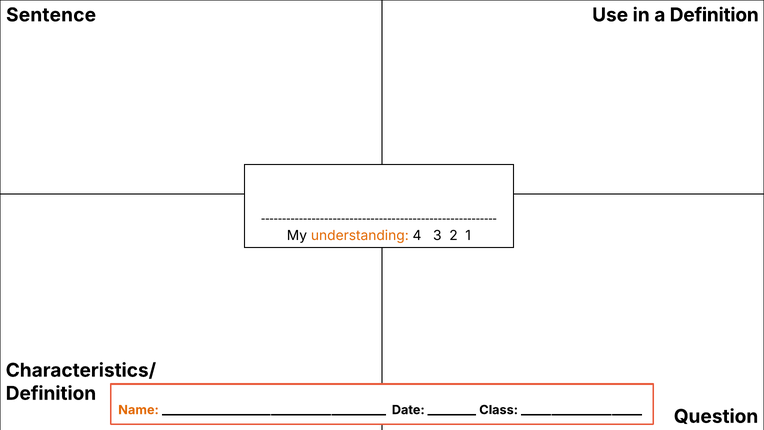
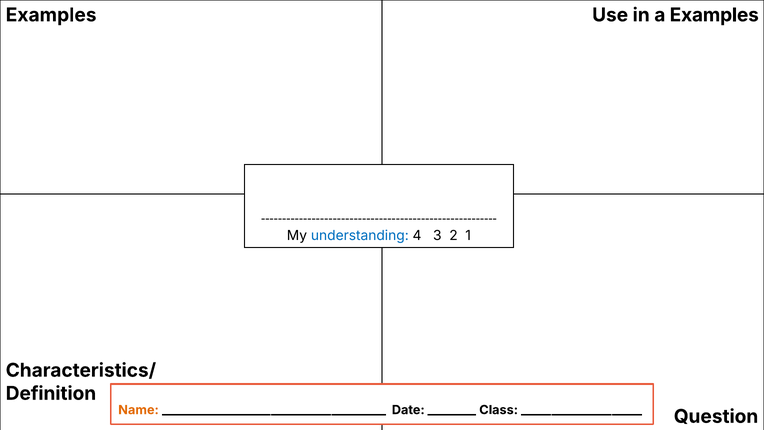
Sentence at (51, 15): Sentence -> Examples
a Definition: Definition -> Examples
understanding colour: orange -> blue
